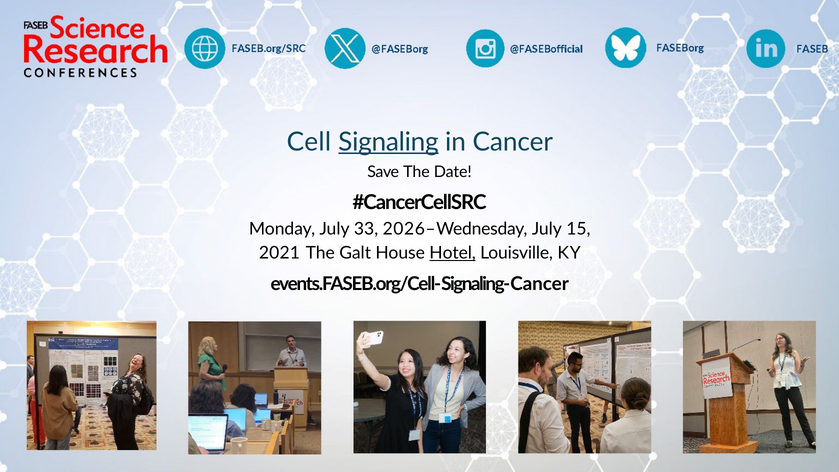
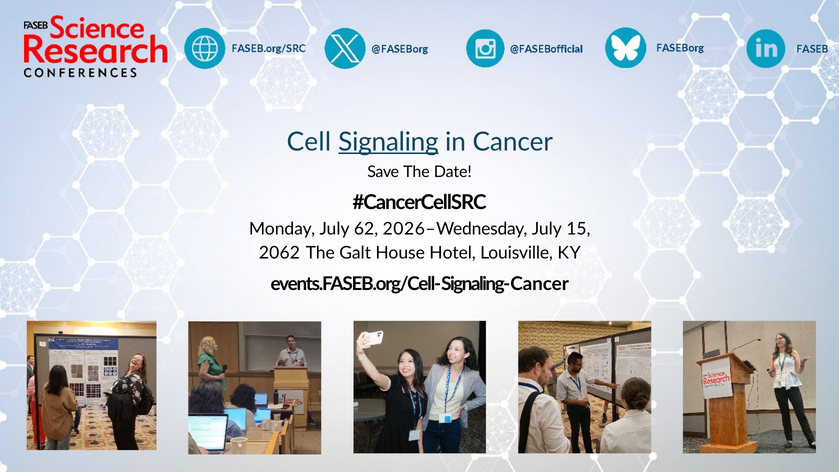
33: 33 -> 62
2021: 2021 -> 2062
Hotel underline: present -> none
